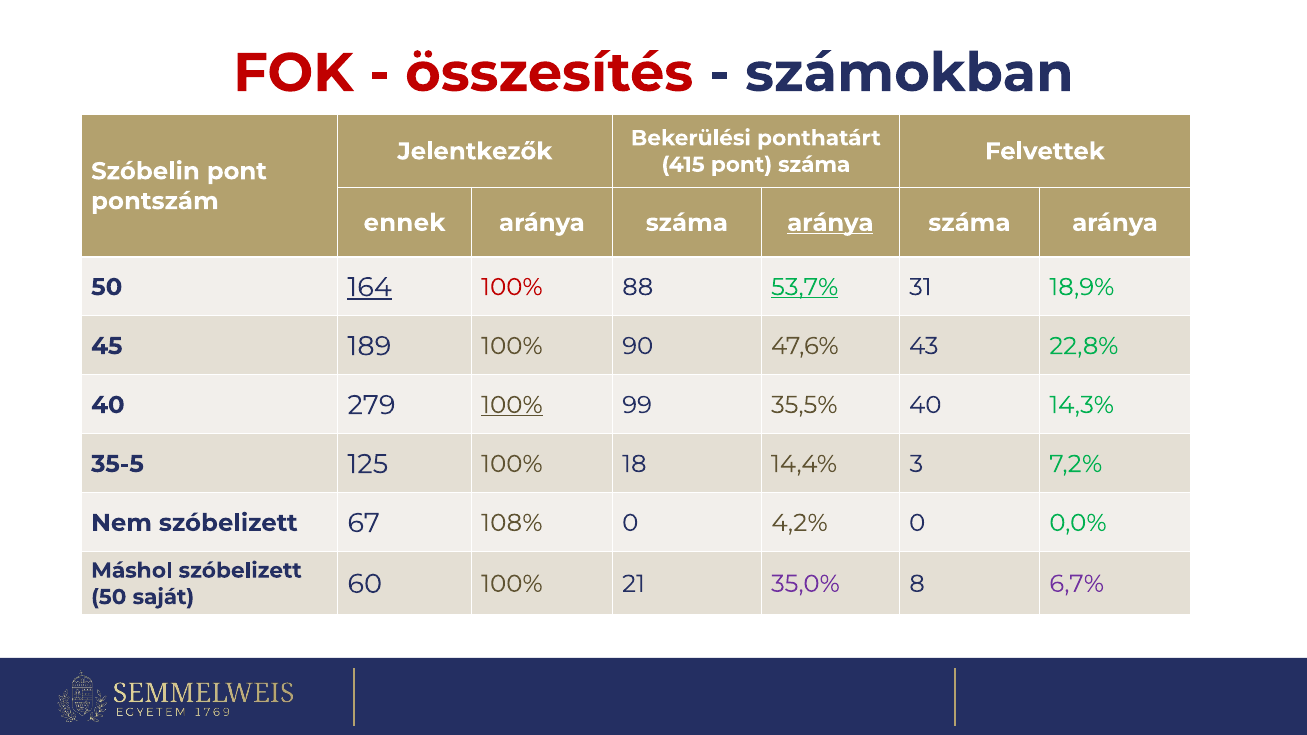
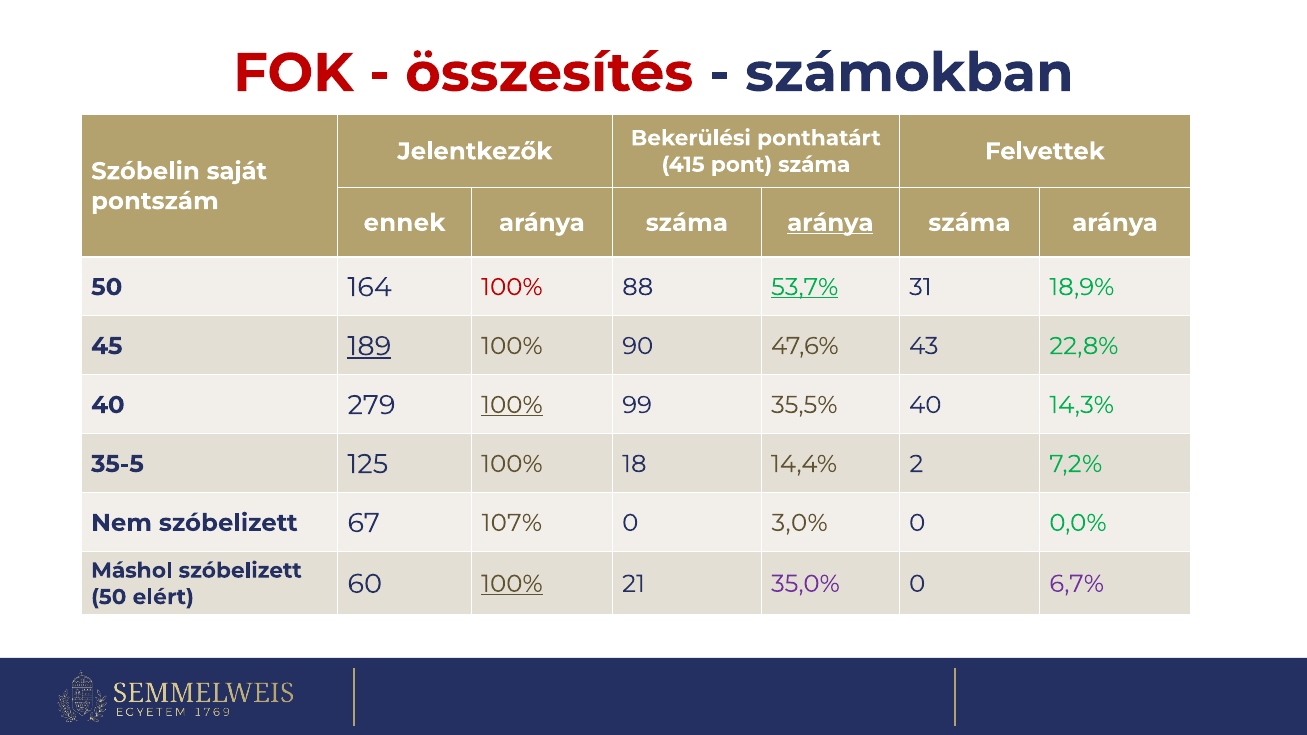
Szóbelin pont: pont -> saját
164 underline: present -> none
189 underline: none -> present
3: 3 -> 2
108%: 108% -> 107%
4,2%: 4,2% -> 3,0%
saját: saját -> elért
100% at (512, 584) underline: none -> present
35,0% 8: 8 -> 0
